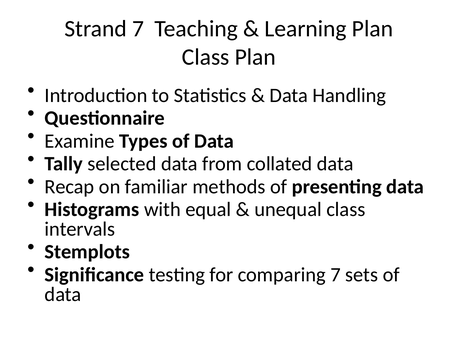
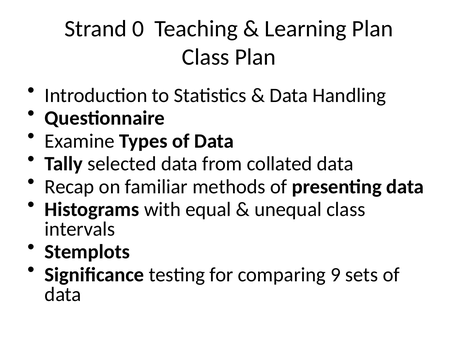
Strand 7: 7 -> 0
comparing 7: 7 -> 9
